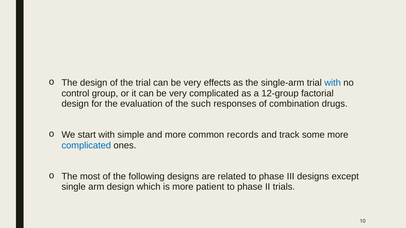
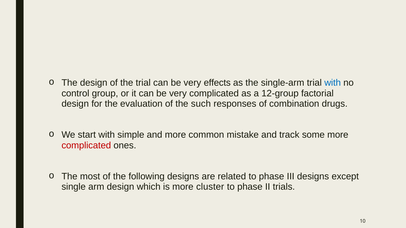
records: records -> mistake
complicated at (86, 146) colour: blue -> red
patient: patient -> cluster
